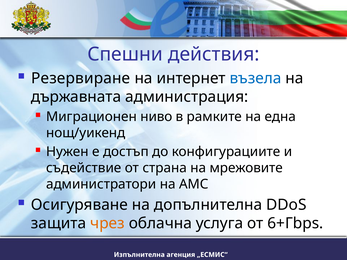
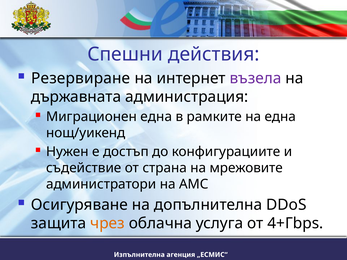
възела colour: blue -> purple
Миграционен ниво: ниво -> една
6+Гbps: 6+Гbps -> 4+Гbps
